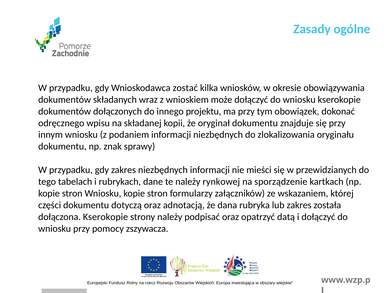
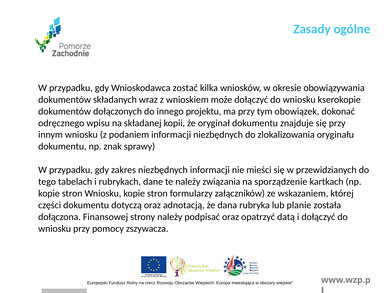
rynkowej: rynkowej -> związania
lub zakres: zakres -> planie
dołączona Kserokopie: Kserokopie -> Finansowej
